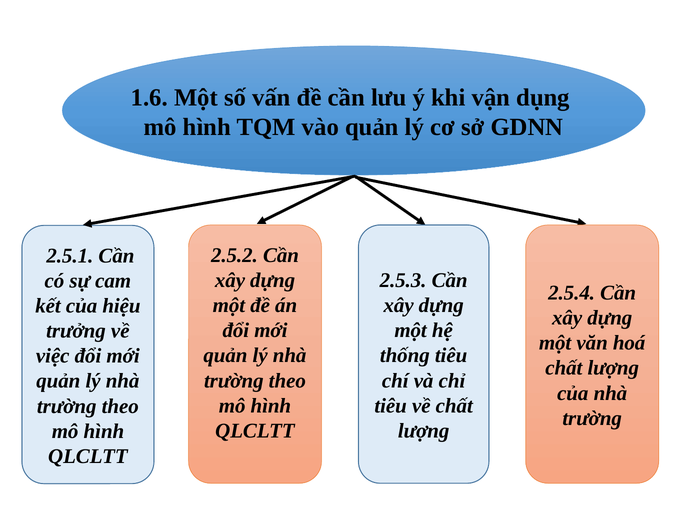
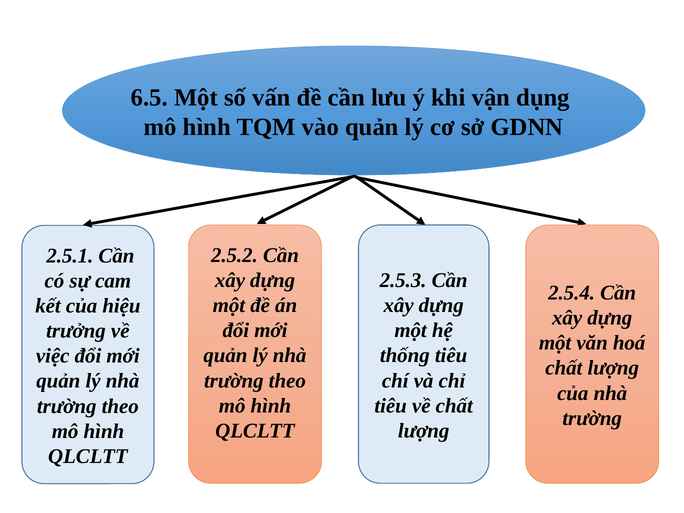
1.6: 1.6 -> 6.5
